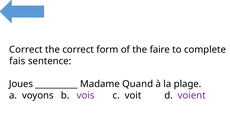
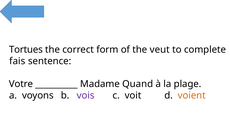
Correct at (26, 50): Correct -> Tortues
faire: faire -> veut
Joues: Joues -> Votre
voient colour: purple -> orange
